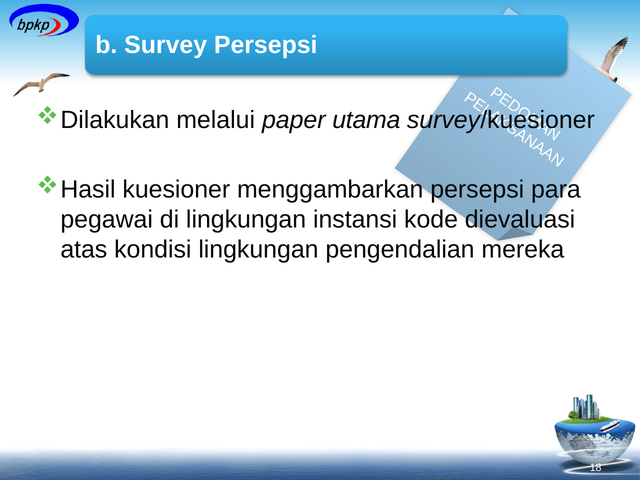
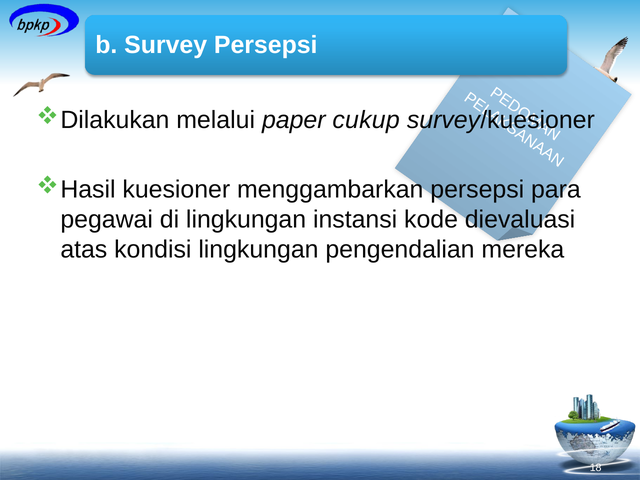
utama: utama -> cukup
